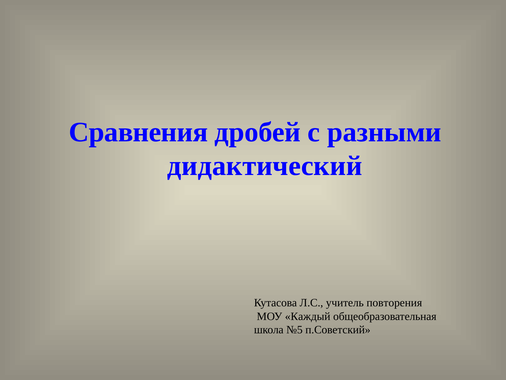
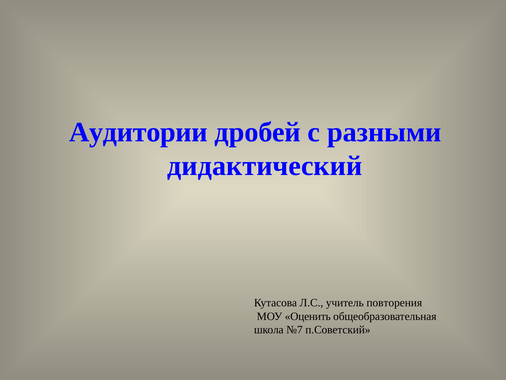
Сравнения: Сравнения -> Аудитории
Каждый: Каждый -> Оценить
№5: №5 -> №7
